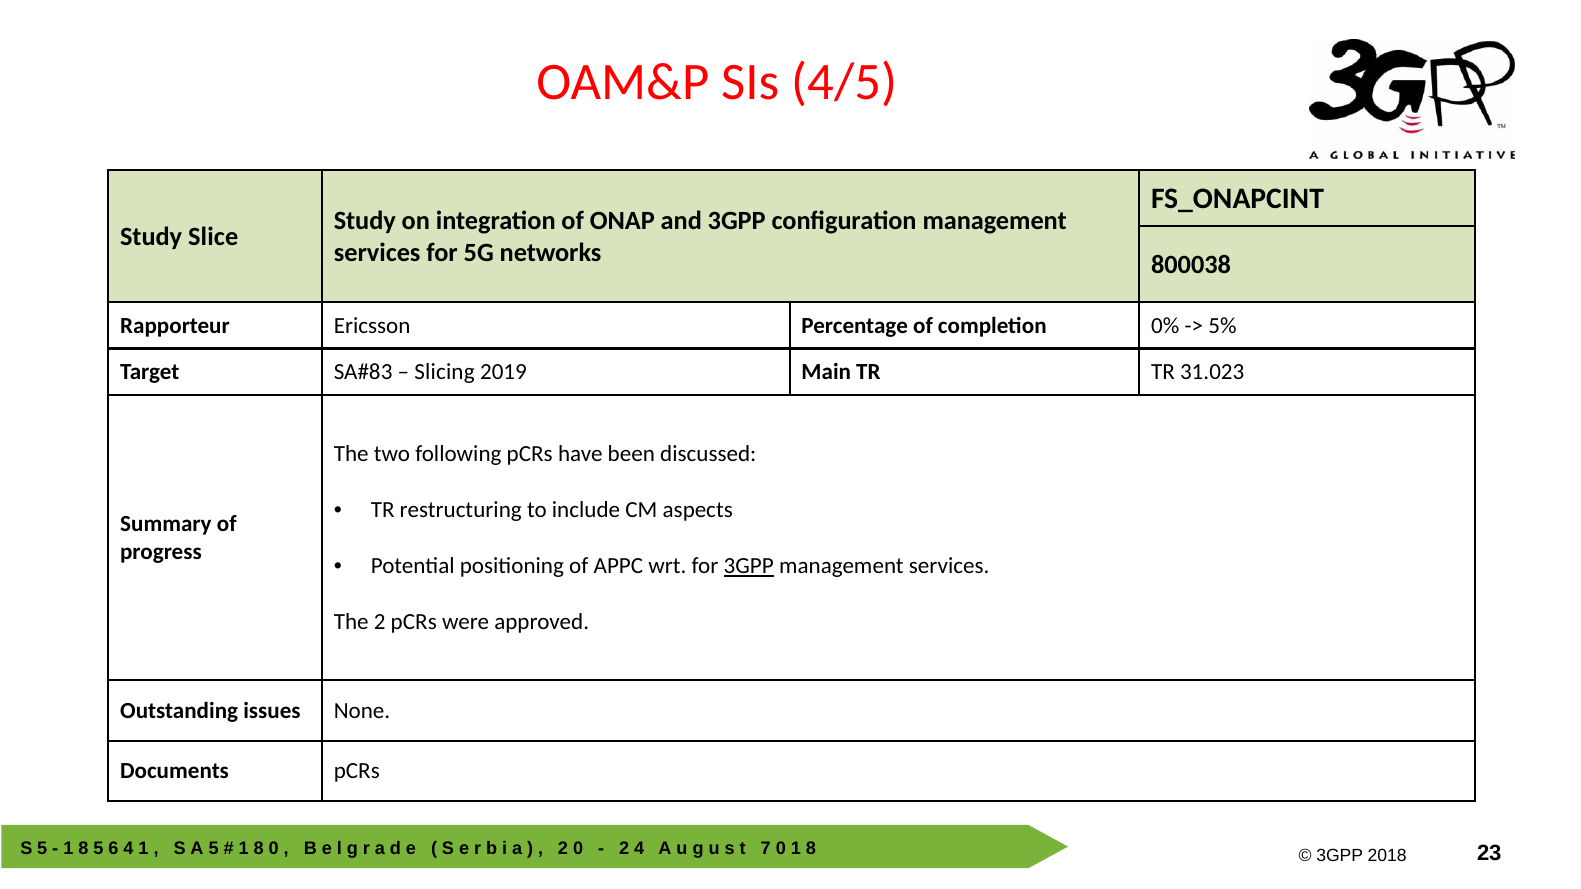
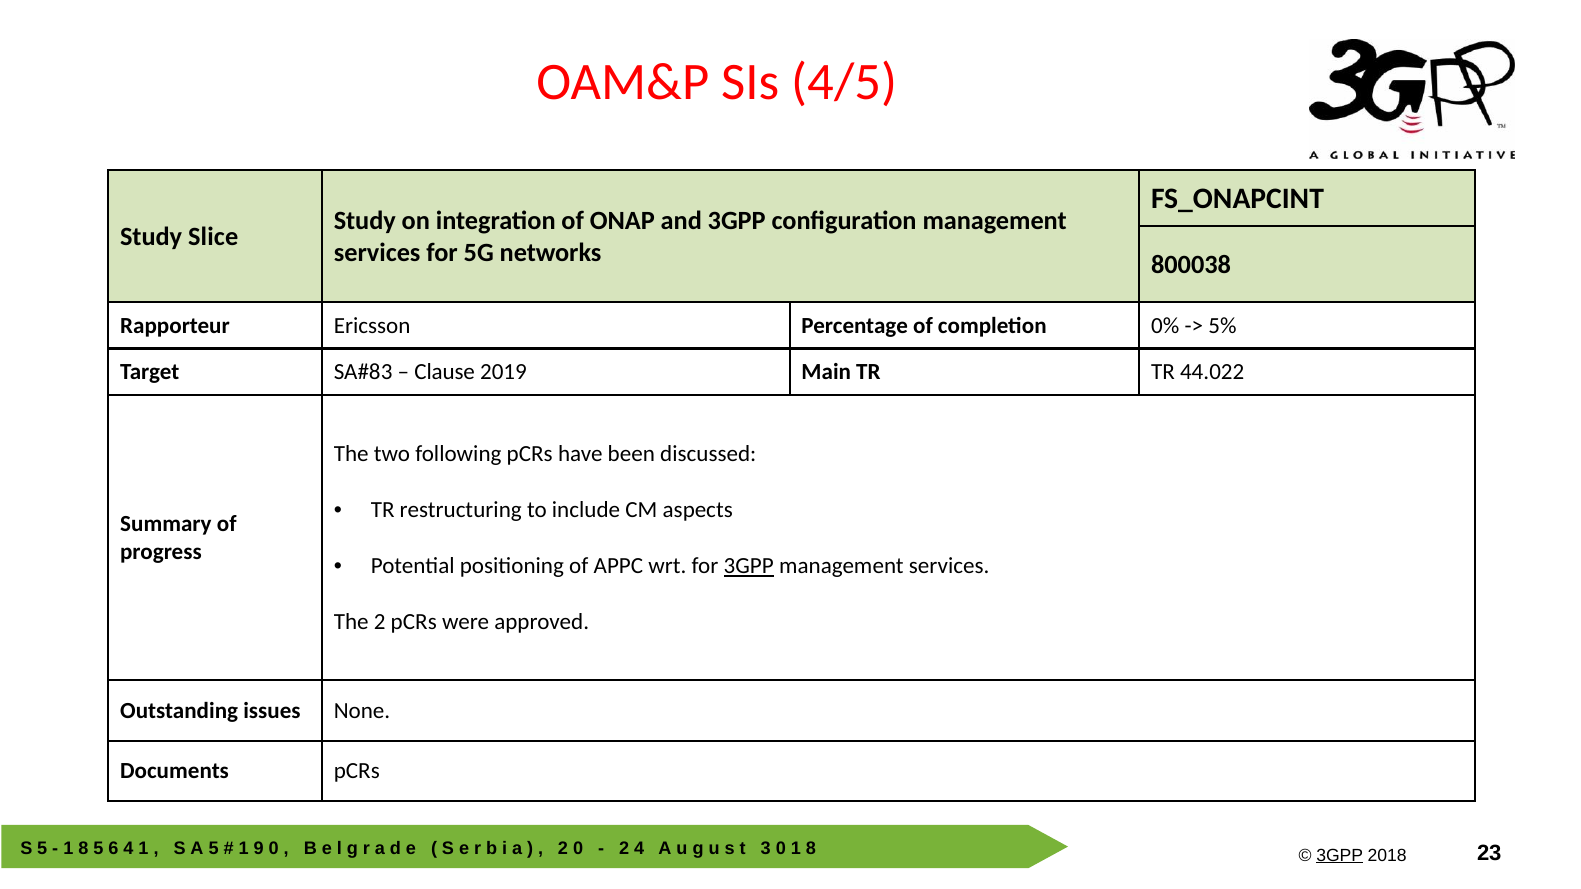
Slicing: Slicing -> Clause
31.023: 31.023 -> 44.022
8 at (259, 849): 8 -> 9
7: 7 -> 3
3GPP at (1340, 856) underline: none -> present
